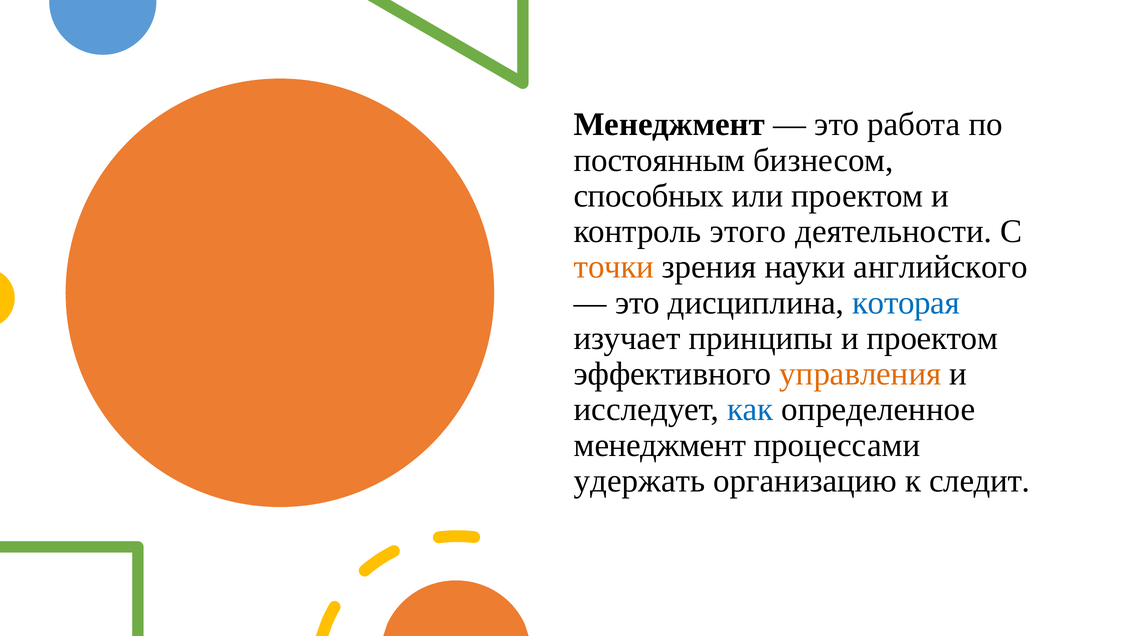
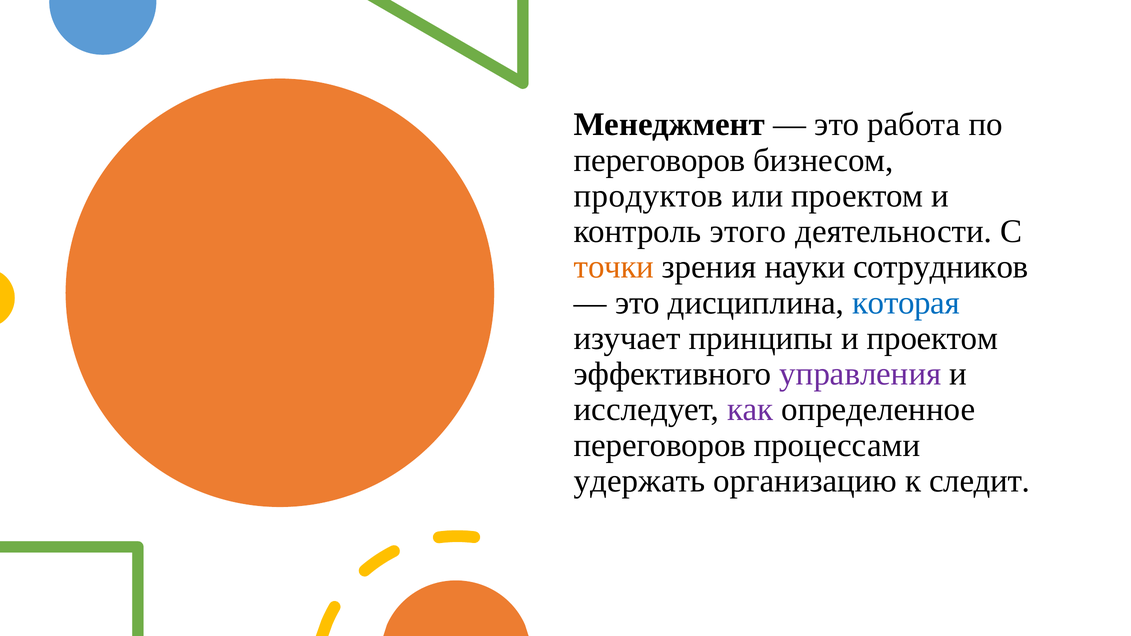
постоянным at (660, 160): постоянным -> переговоров
способных: способных -> продуктов
английского: английского -> сотрудников
управления colour: orange -> purple
как colour: blue -> purple
менеджмент at (660, 445): менеджмент -> переговоров
